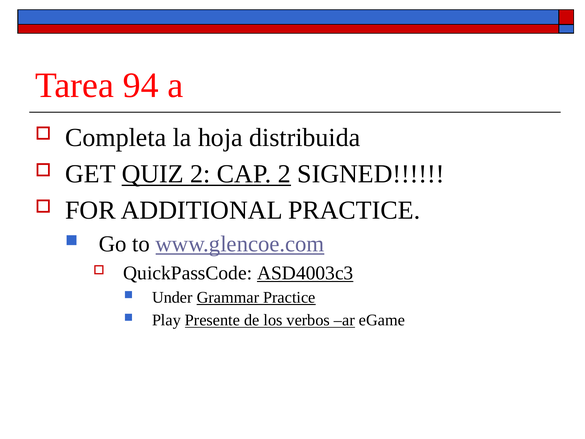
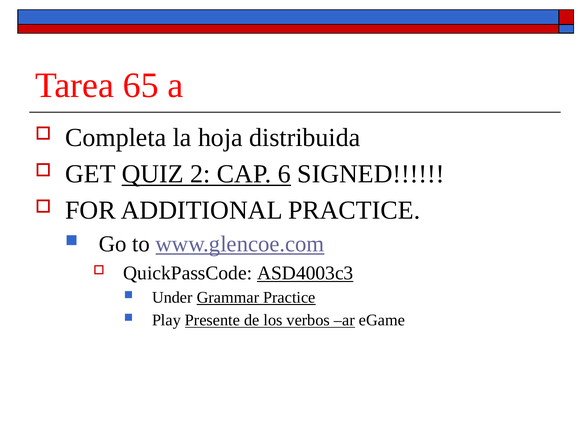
94: 94 -> 65
CAP 2: 2 -> 6
